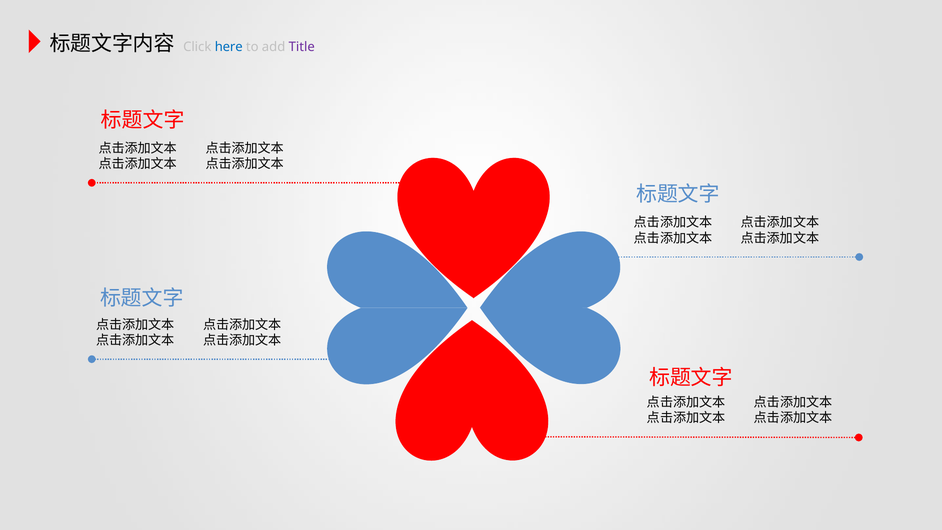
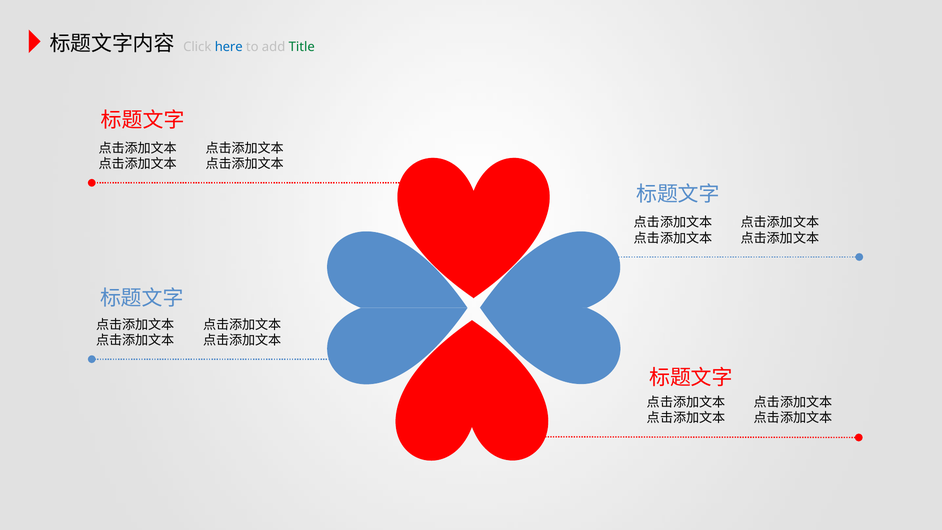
Title colour: purple -> green
